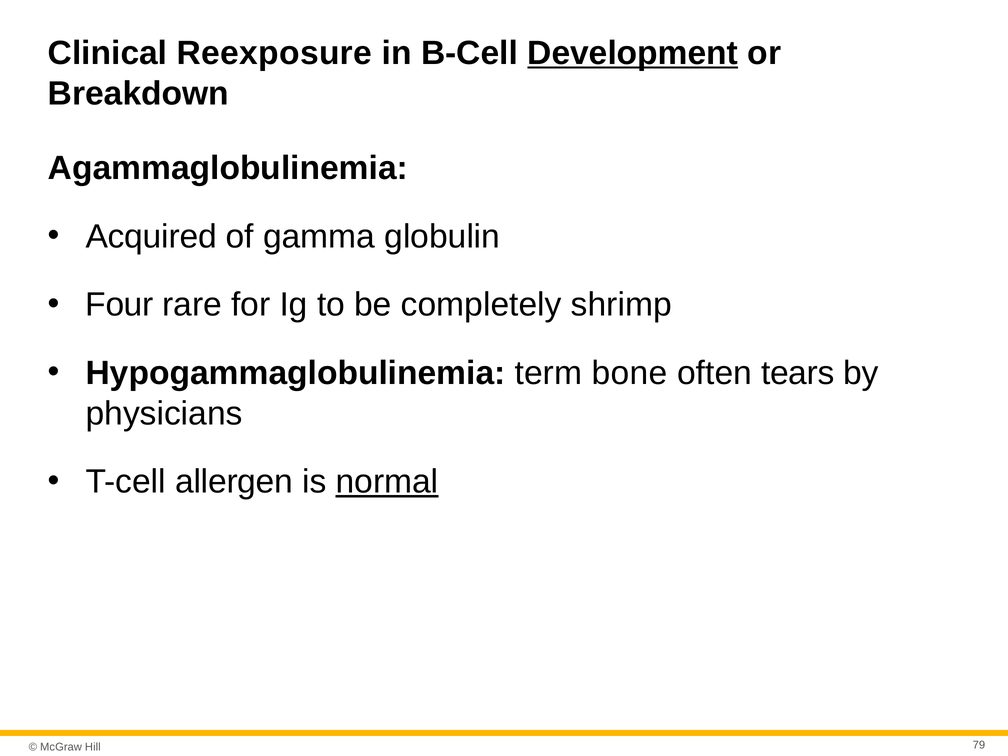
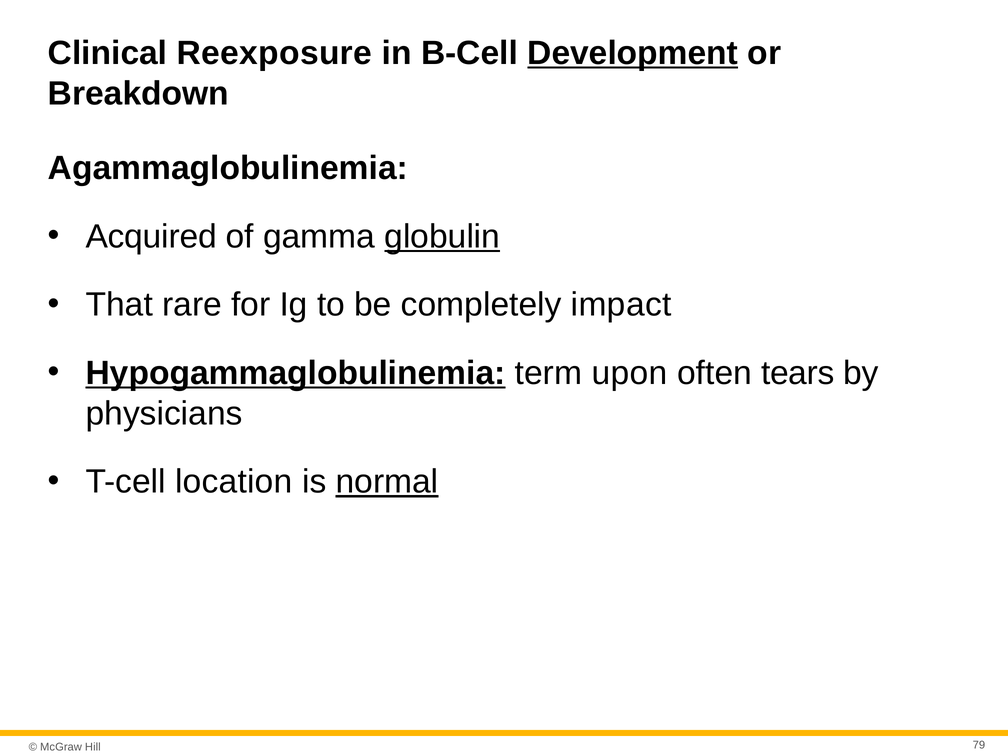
globulin underline: none -> present
Four: Four -> That
shrimp: shrimp -> impact
Hypogammaglobulinemia underline: none -> present
bone: bone -> upon
allergen: allergen -> location
